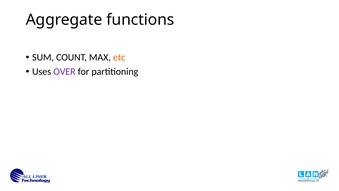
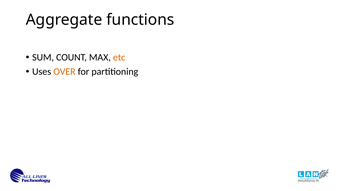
OVER colour: purple -> orange
